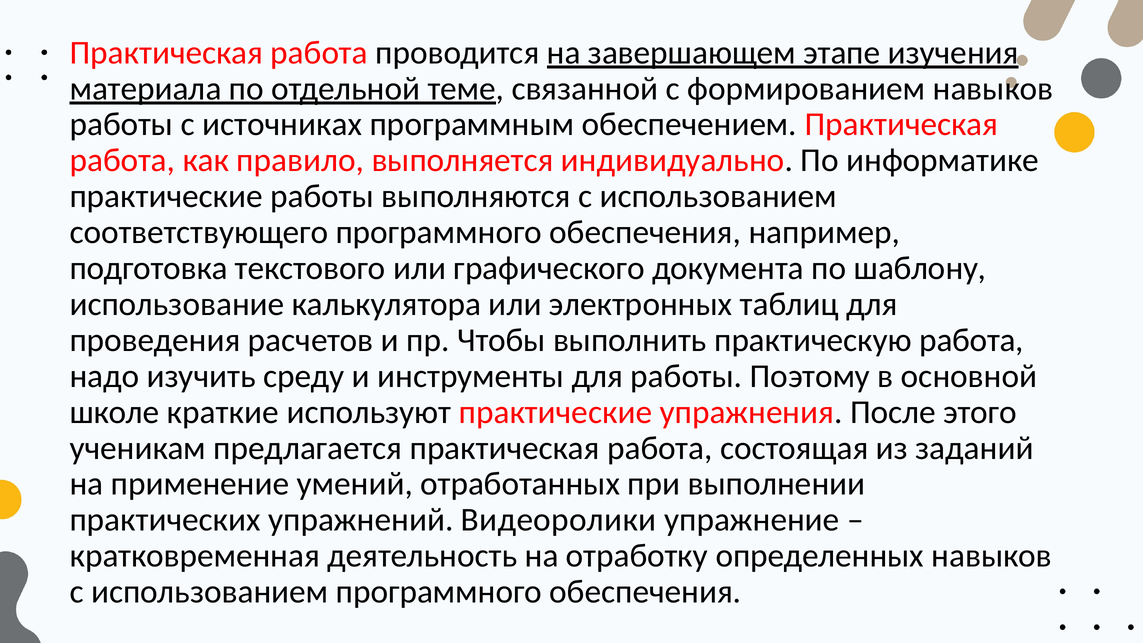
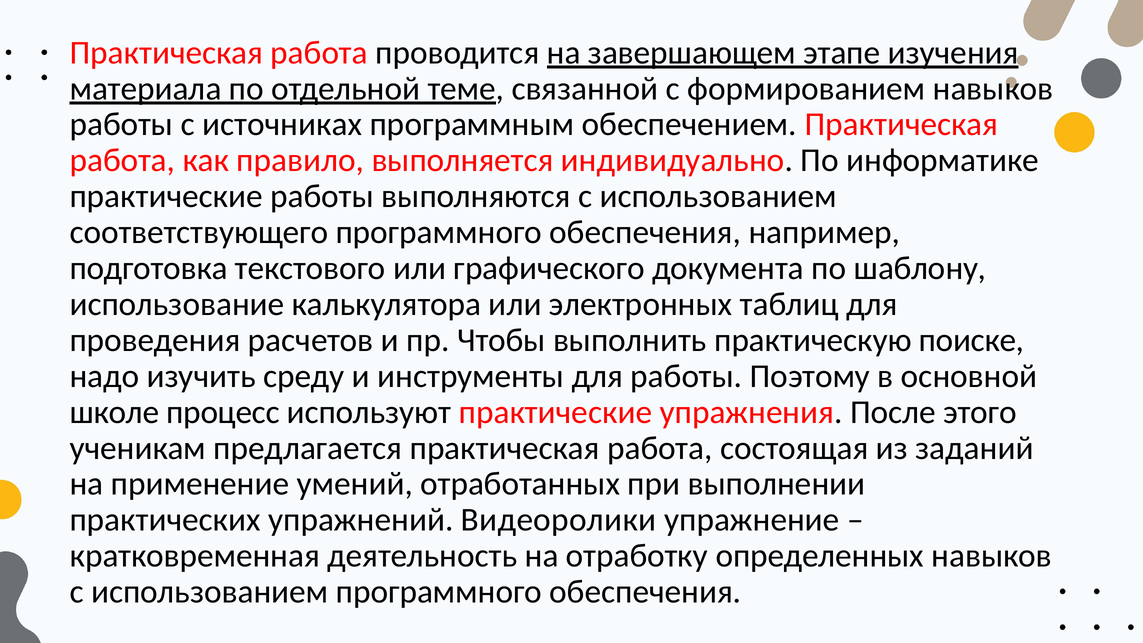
практическую работа: работа -> поиске
краткие: краткие -> процесс
